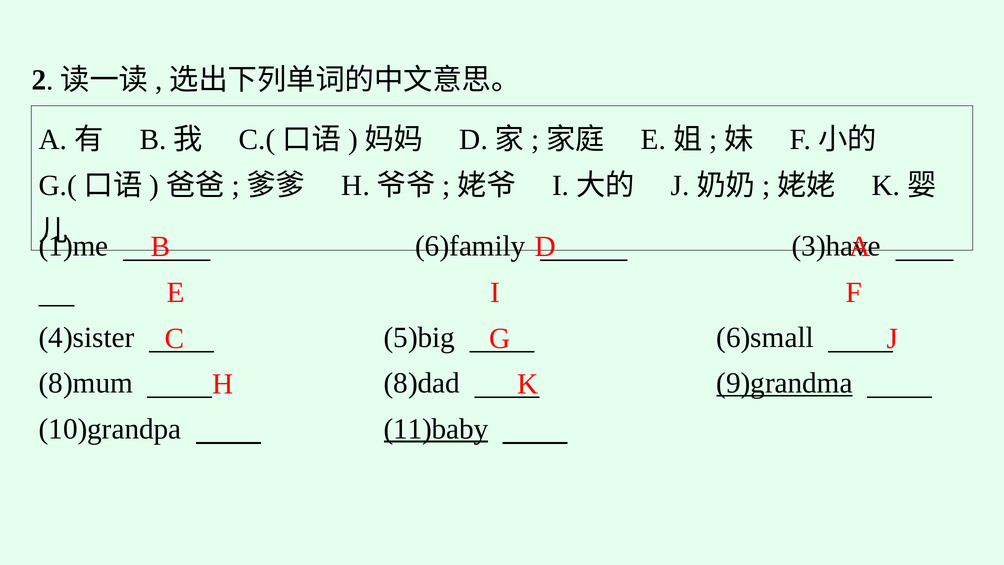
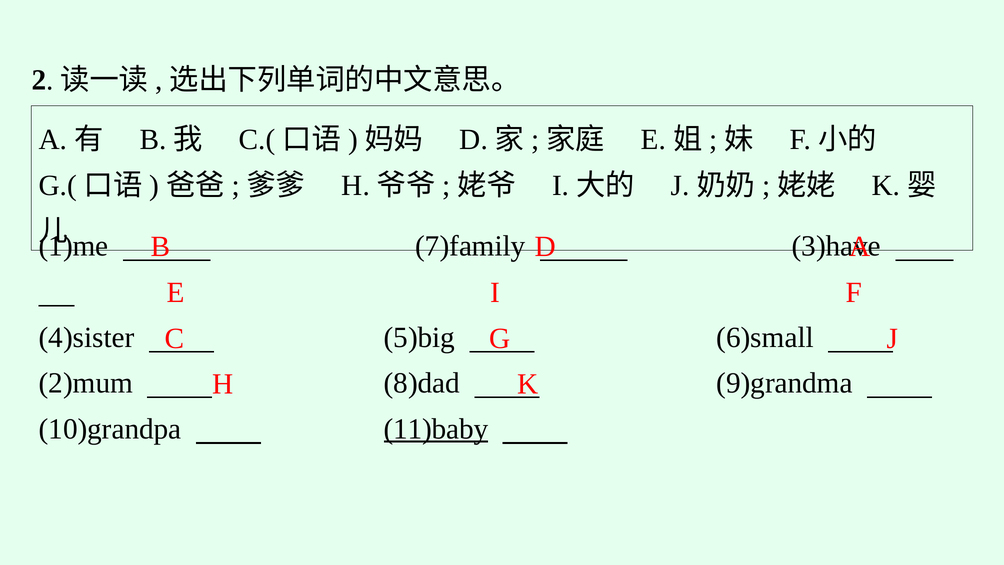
6)family: 6)family -> 7)family
8)mum: 8)mum -> 2)mum
9)grandma underline: present -> none
